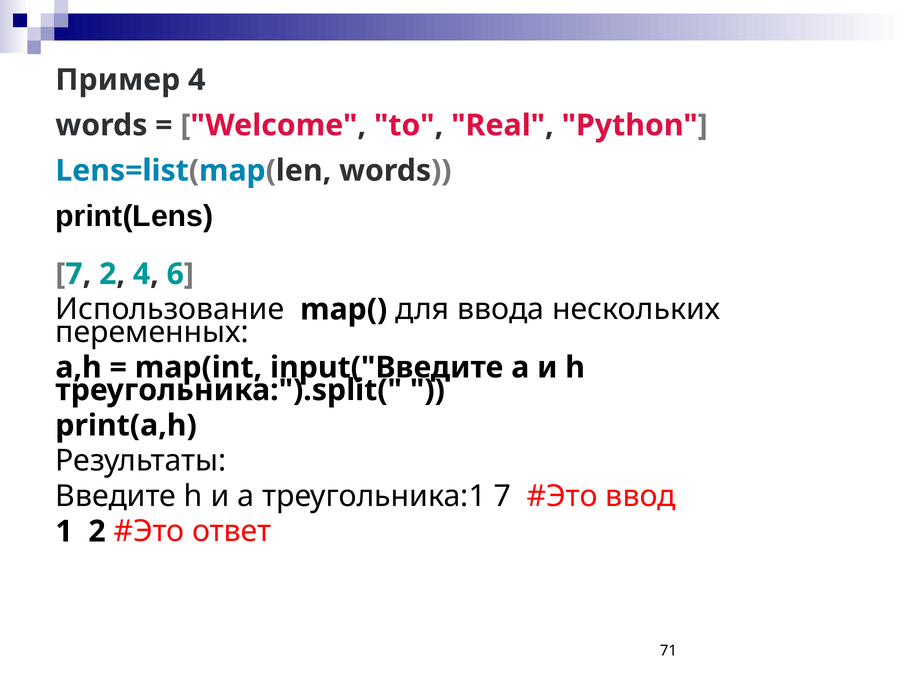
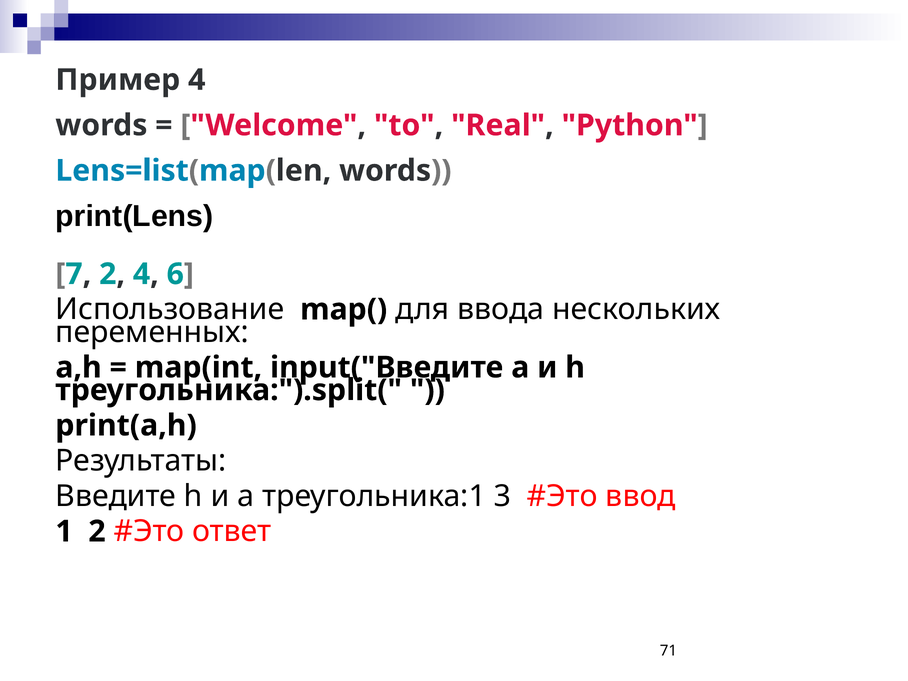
треугольника:1 7: 7 -> 3
